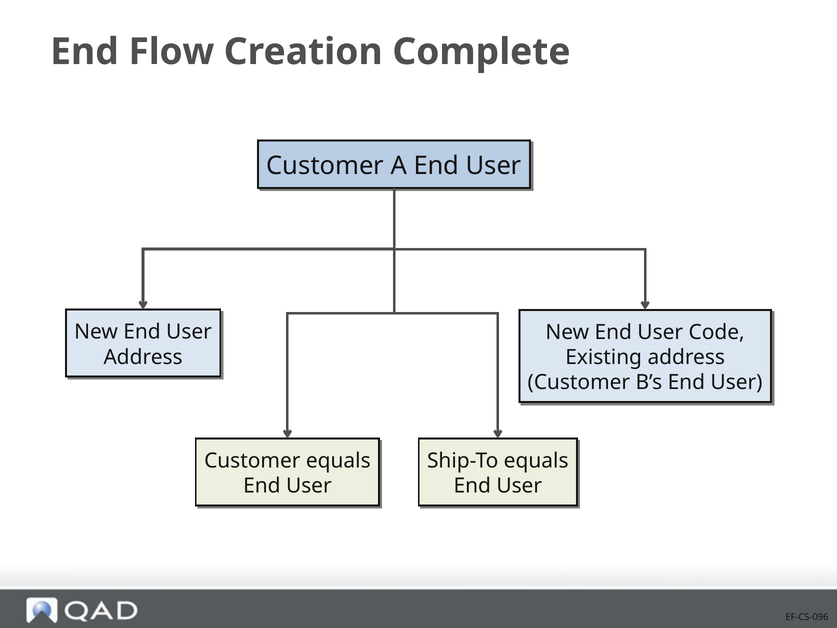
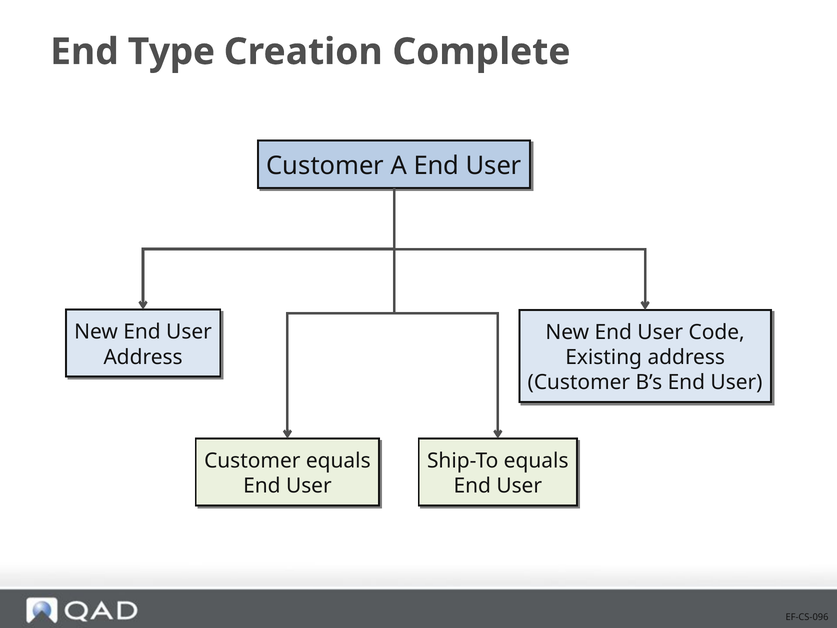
Flow: Flow -> Type
